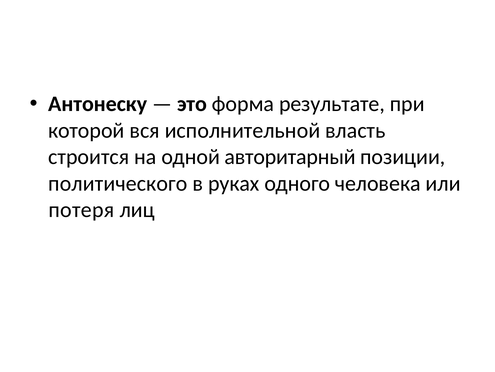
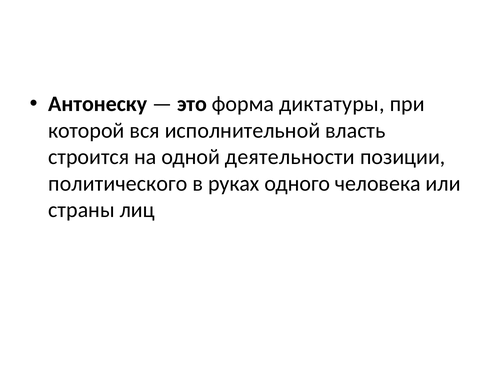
результате: результате -> диктатуры
авторитарный: авторитарный -> деятельности
потеря: потеря -> страны
